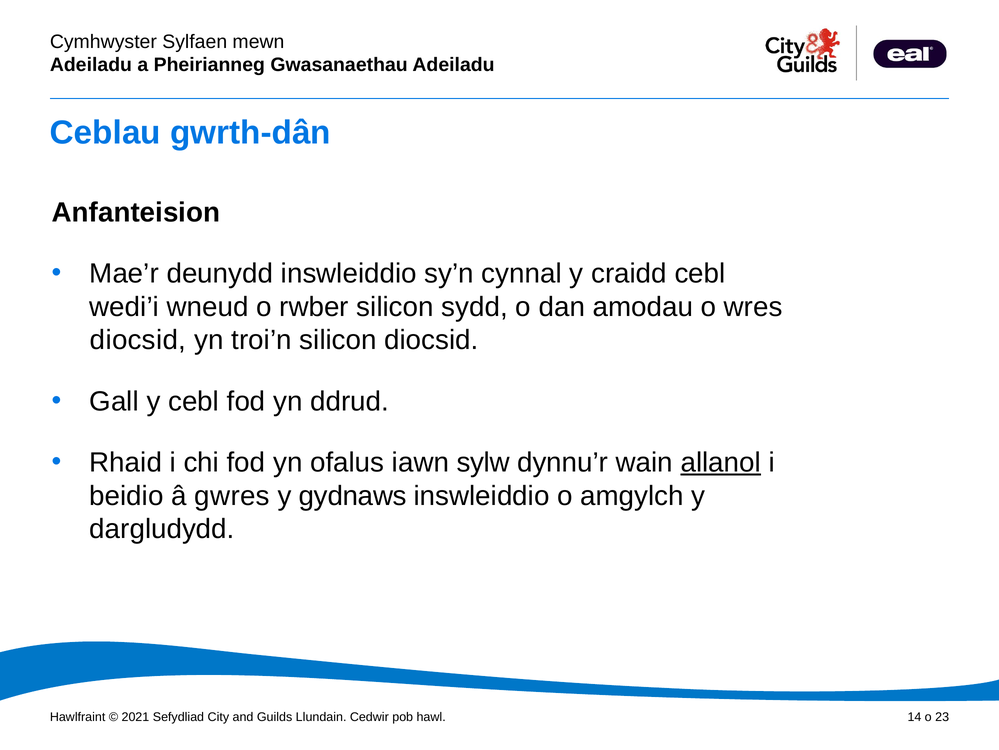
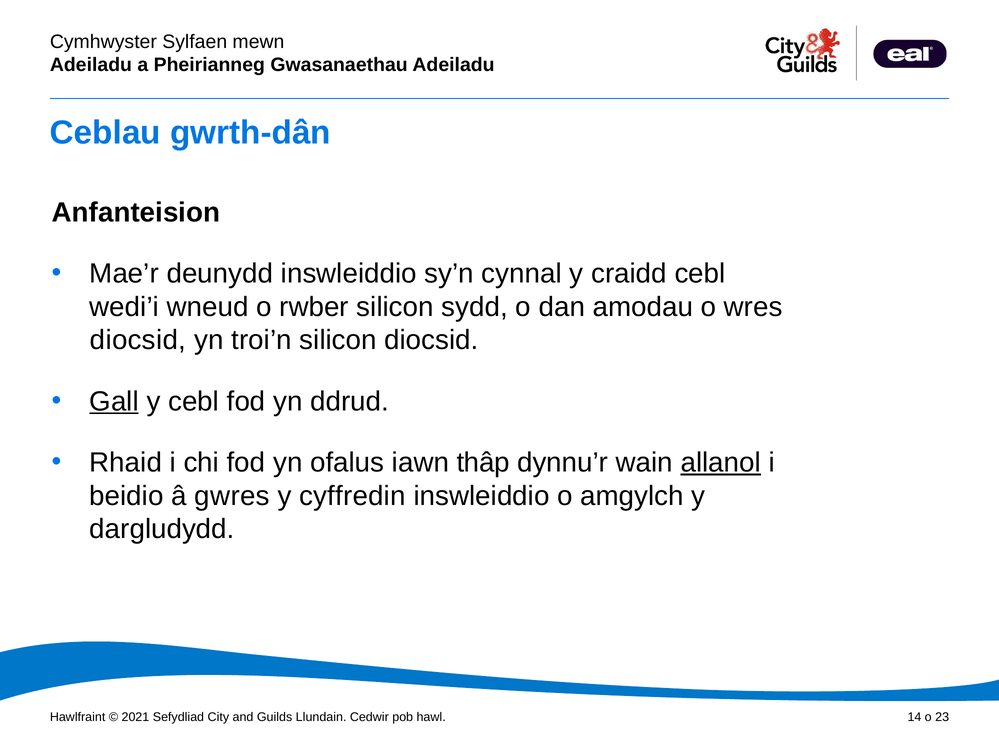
Gall underline: none -> present
sylw: sylw -> thâp
gydnaws: gydnaws -> cyffredin
